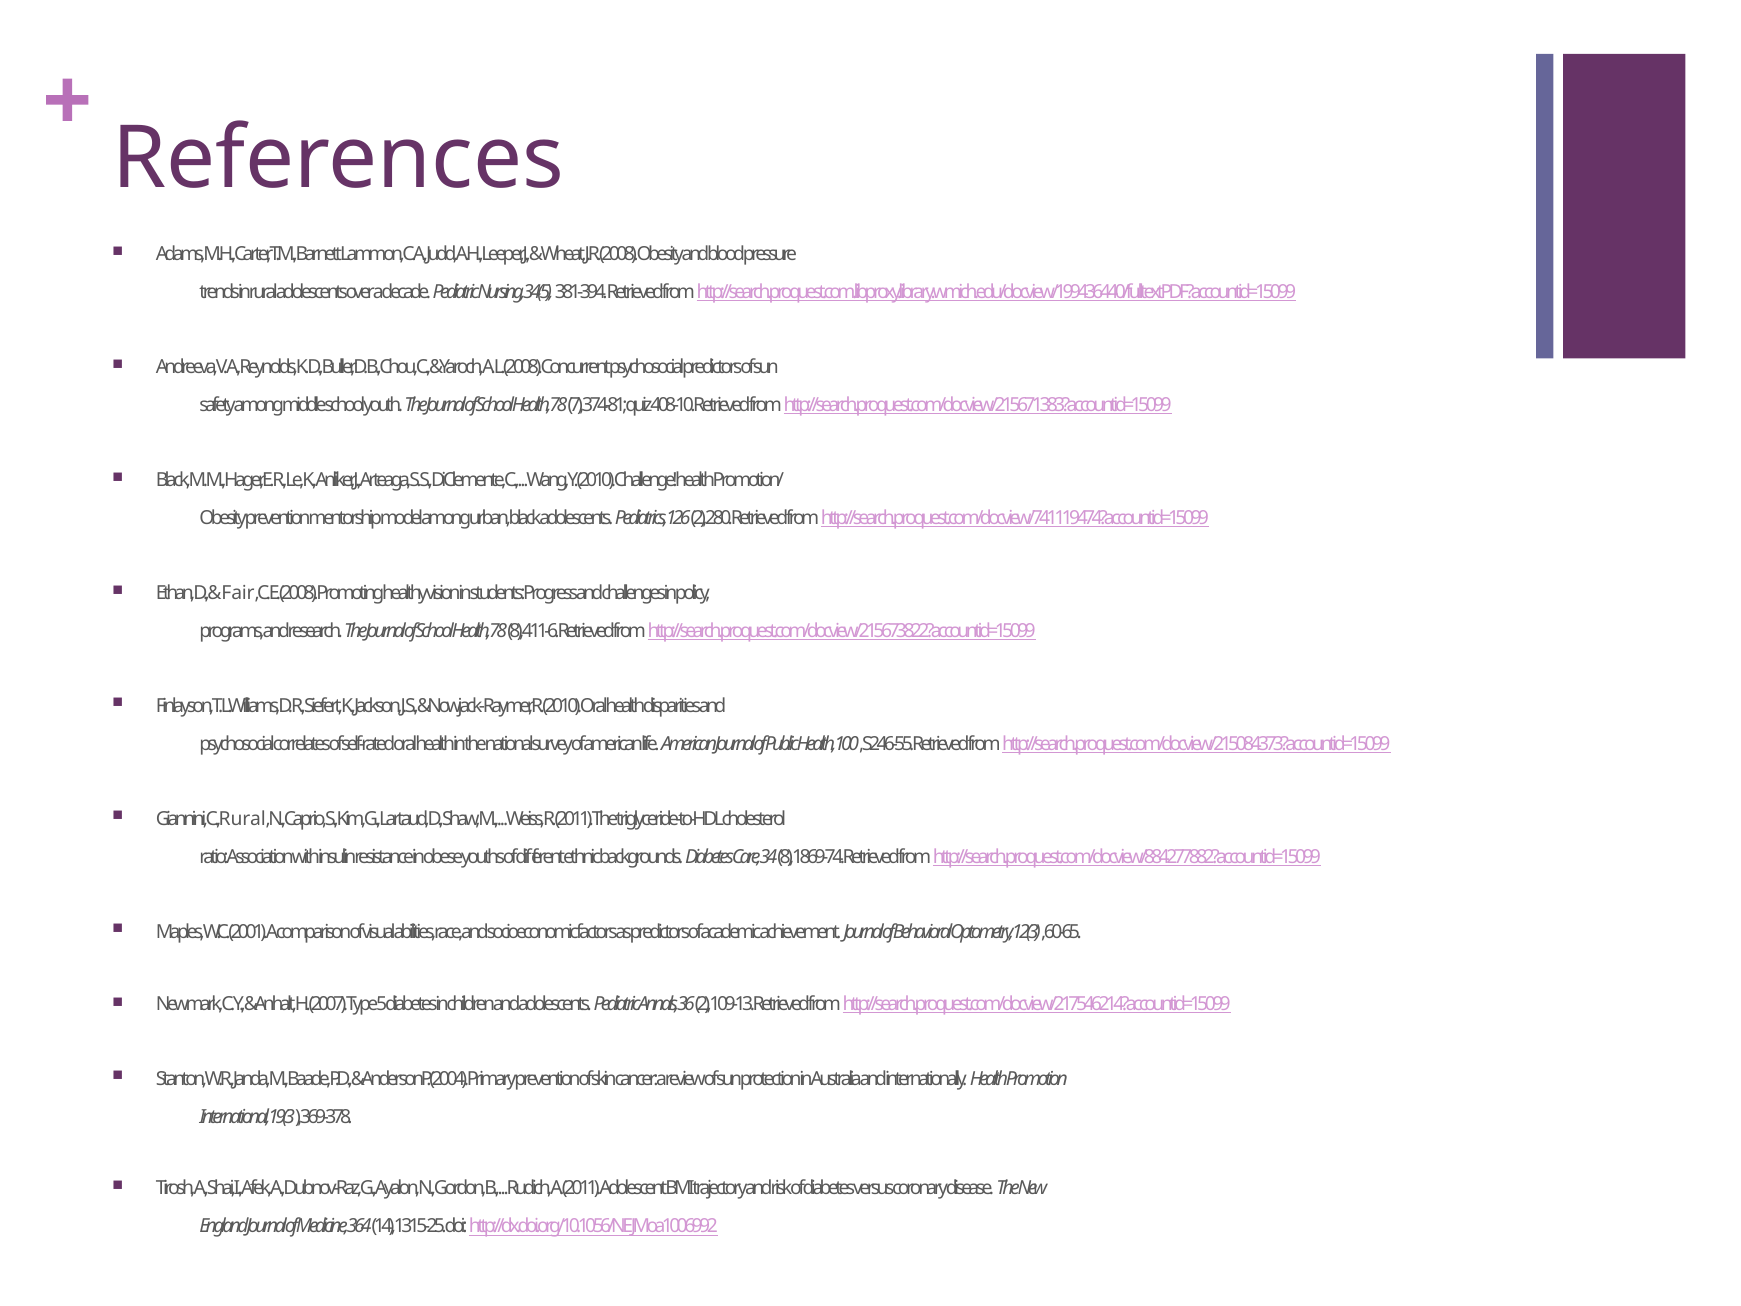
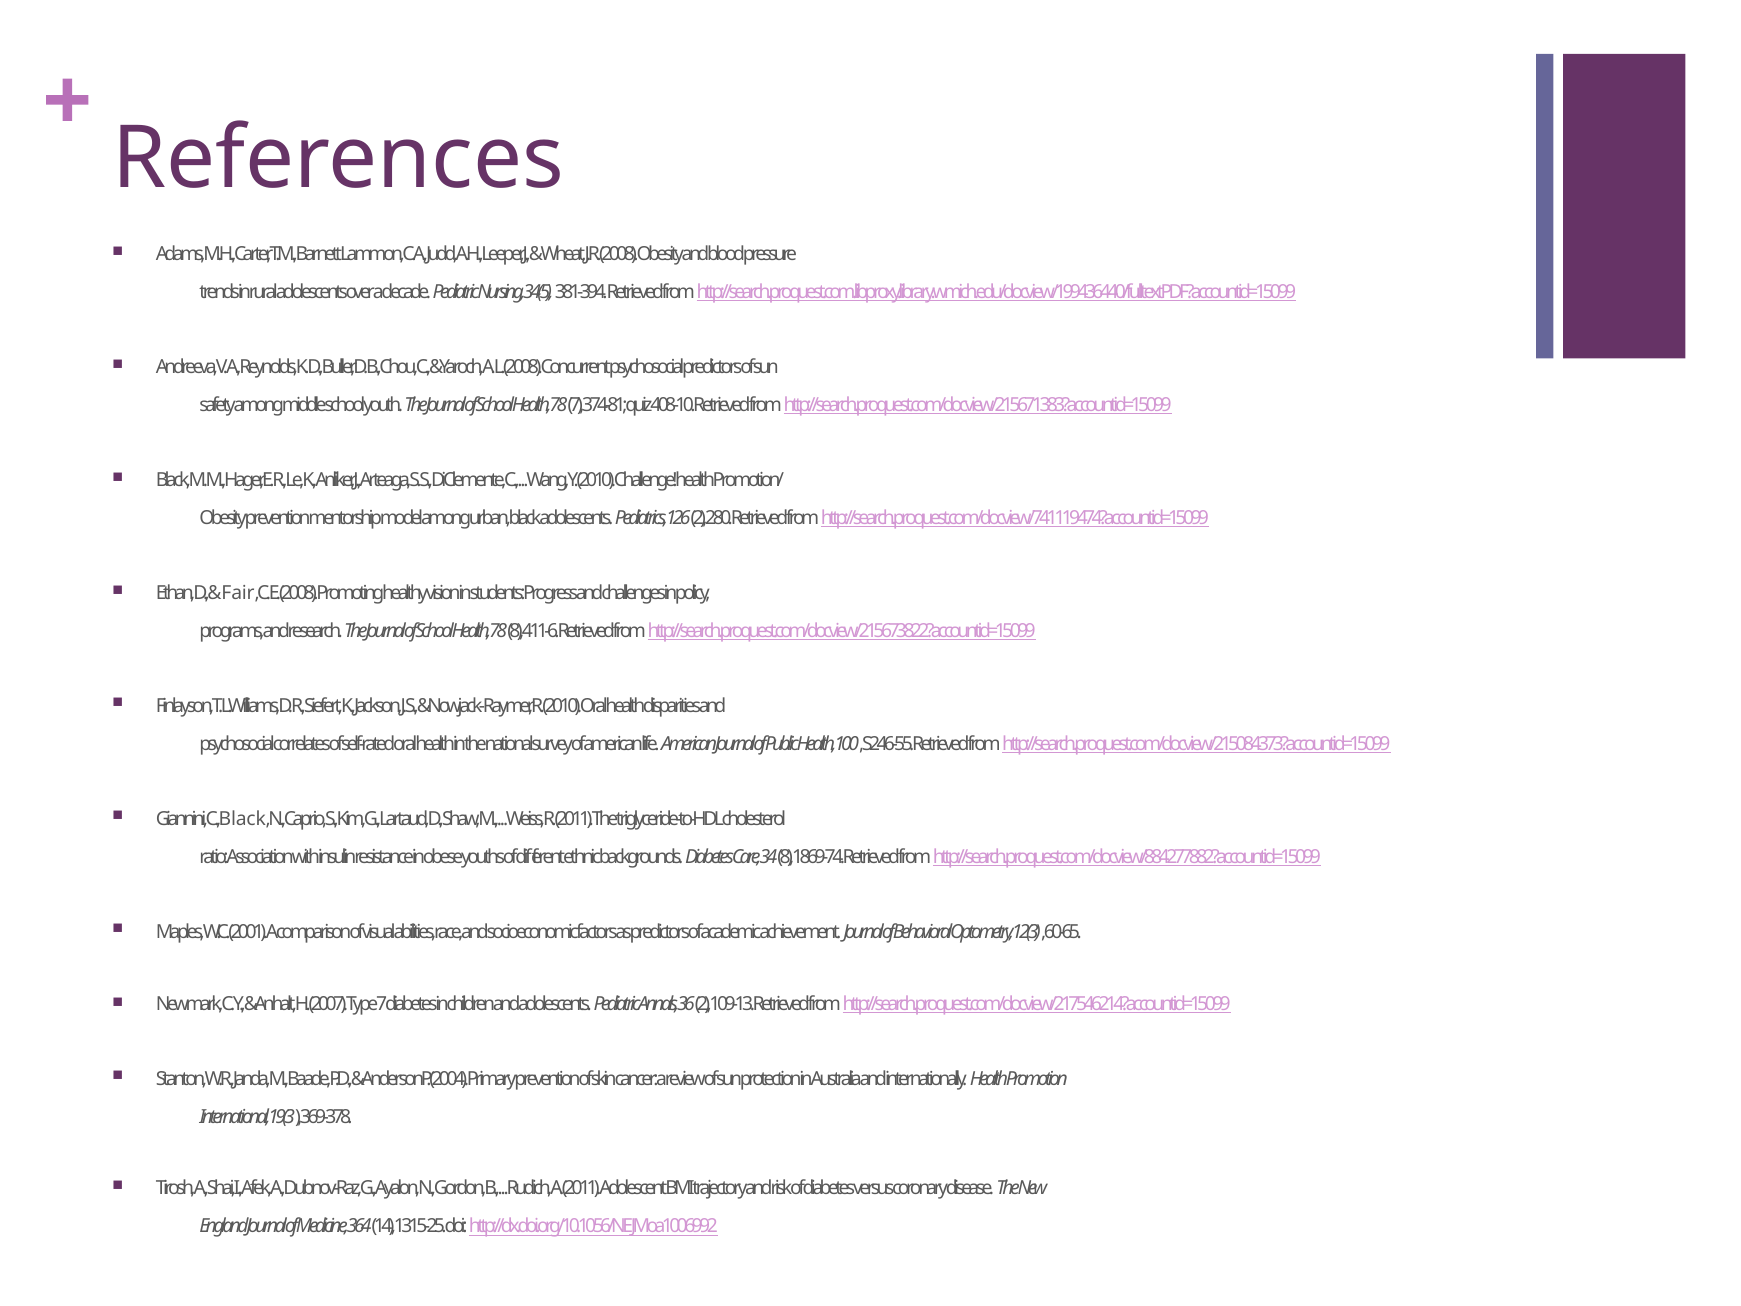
Rural at (245, 819): Rural -> Black
5: 5 -> 7
